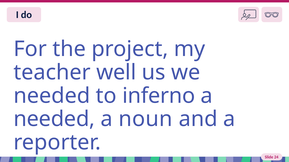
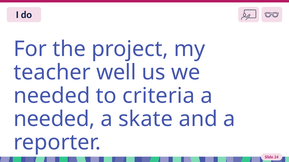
inferno: inferno -> criteria
noun: noun -> skate
